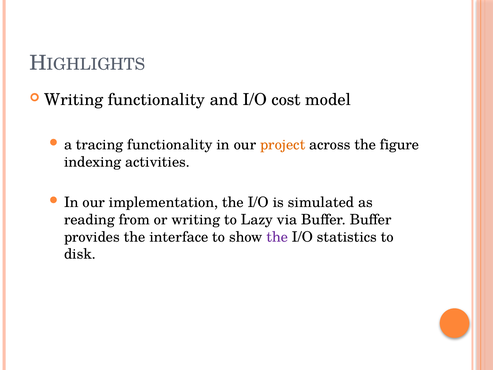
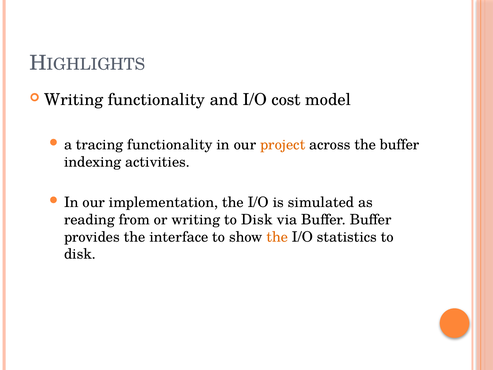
the figure: figure -> buffer
writing to Lazy: Lazy -> Disk
the at (277, 237) colour: purple -> orange
